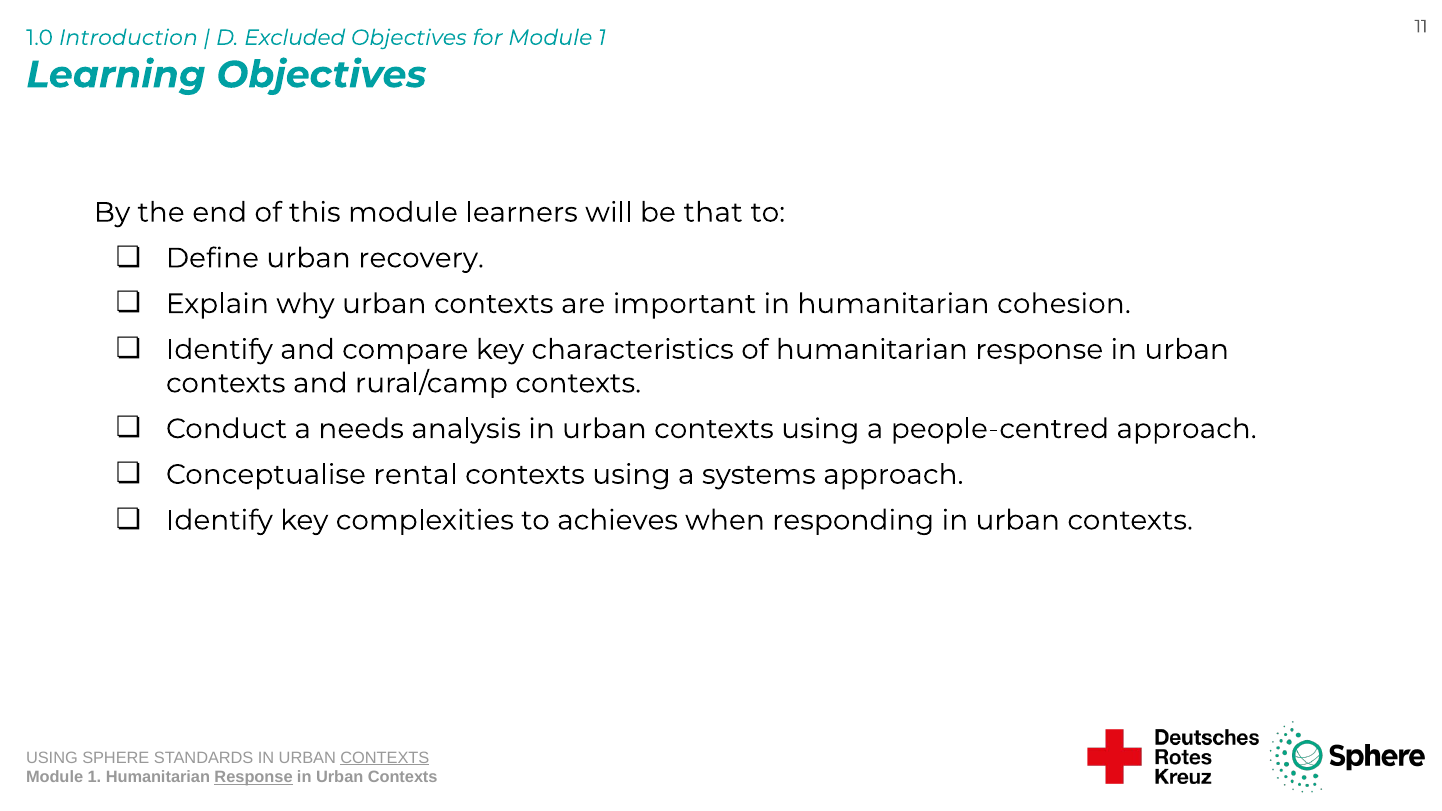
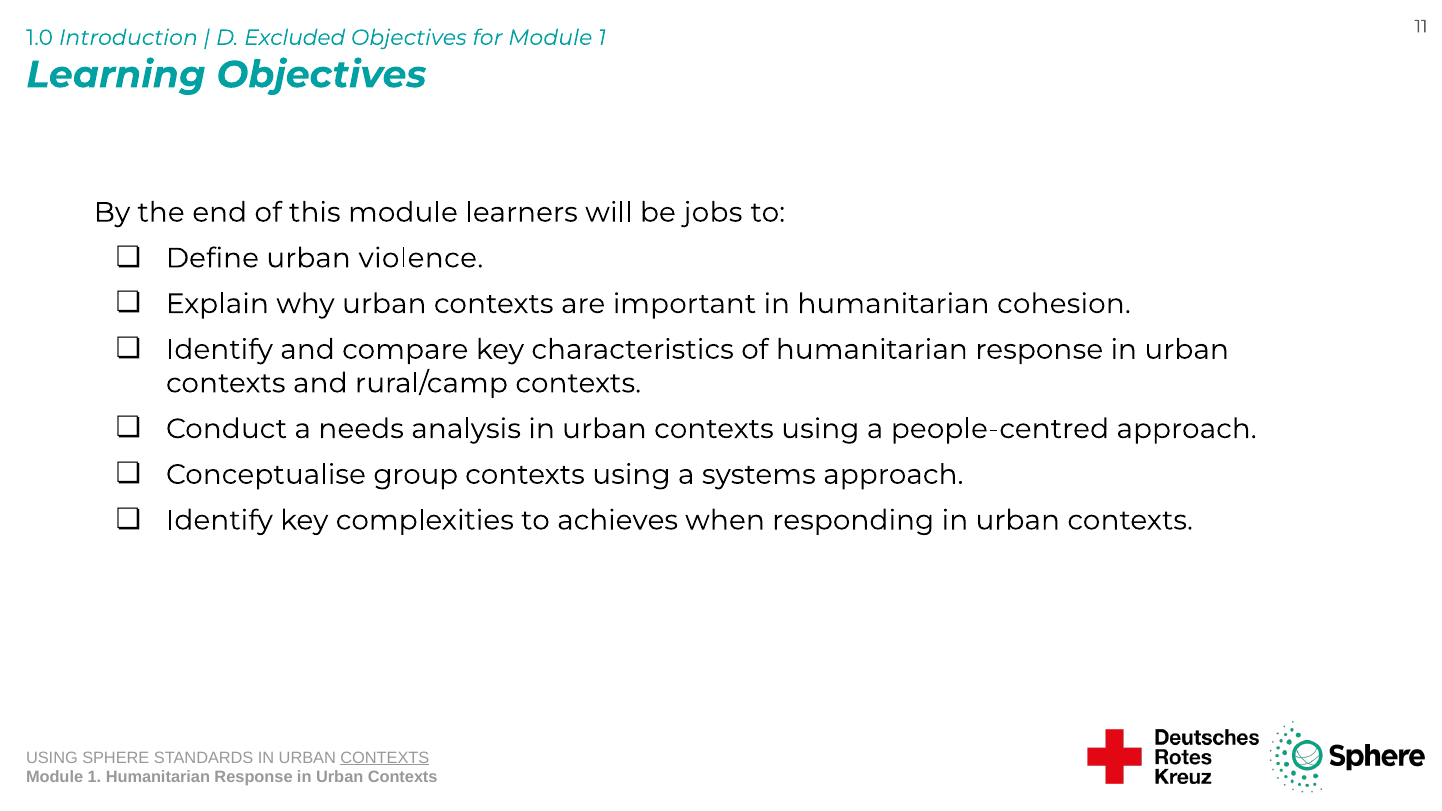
that: that -> jobs
recovery: recovery -> violence
rental: rental -> group
Response at (254, 778) underline: present -> none
